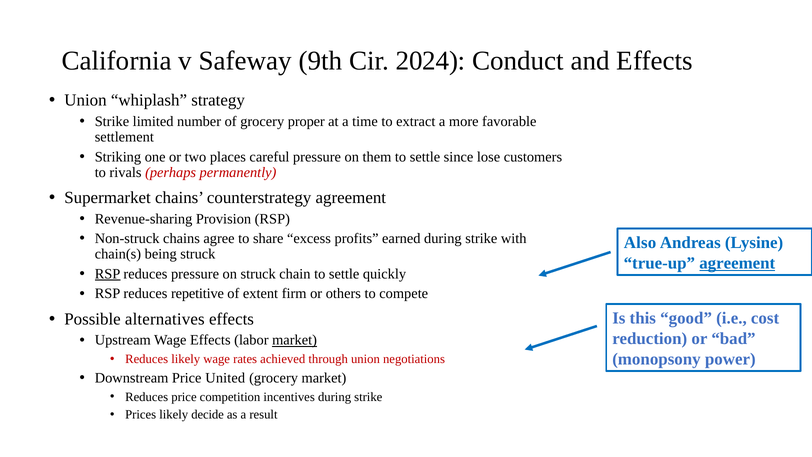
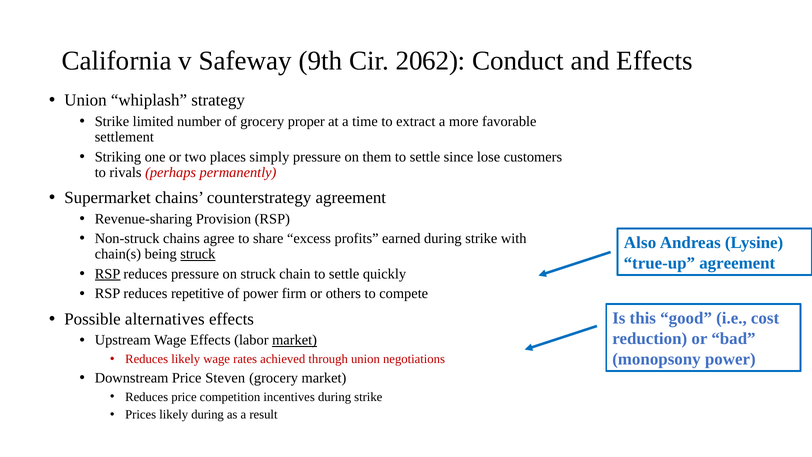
2024: 2024 -> 2062
careful: careful -> simply
struck at (198, 254) underline: none -> present
agreement at (737, 263) underline: present -> none
of extent: extent -> power
United: United -> Steven
likely decide: decide -> during
